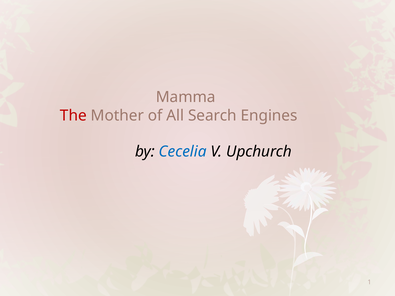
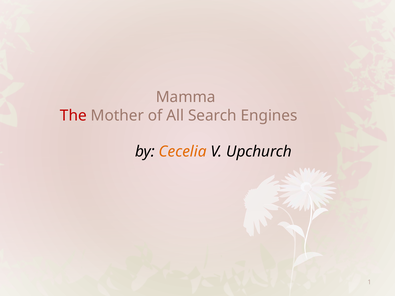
Cecelia colour: blue -> orange
